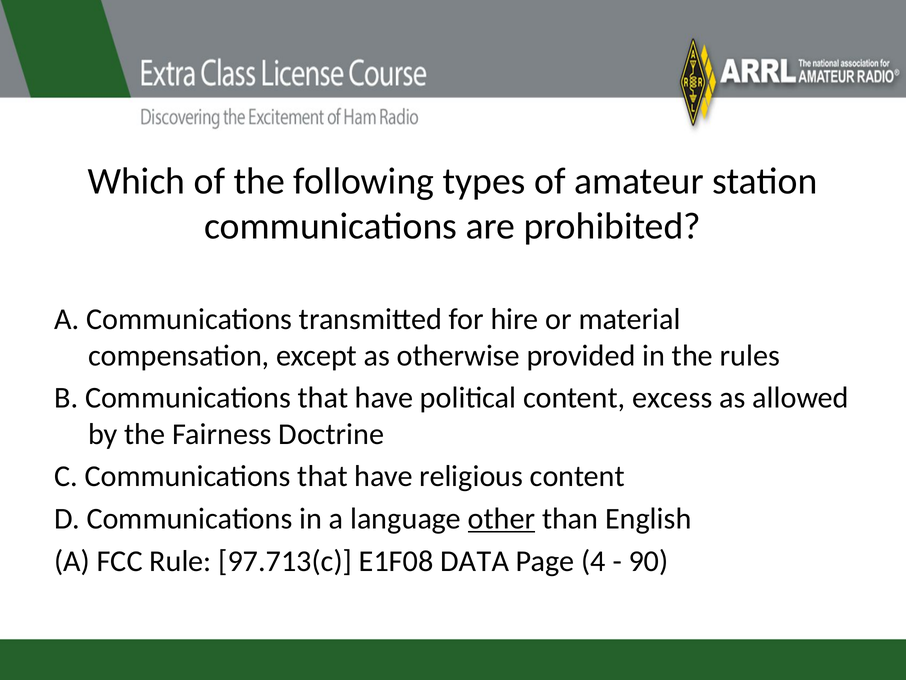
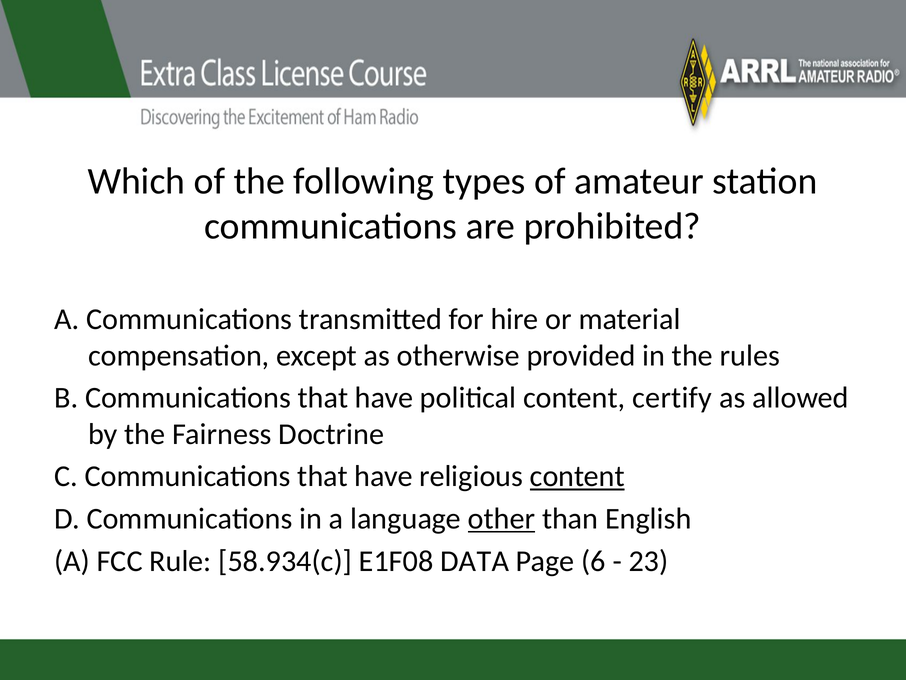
excess: excess -> certify
content at (577, 476) underline: none -> present
97.713(c: 97.713(c -> 58.934(c
4: 4 -> 6
90: 90 -> 23
